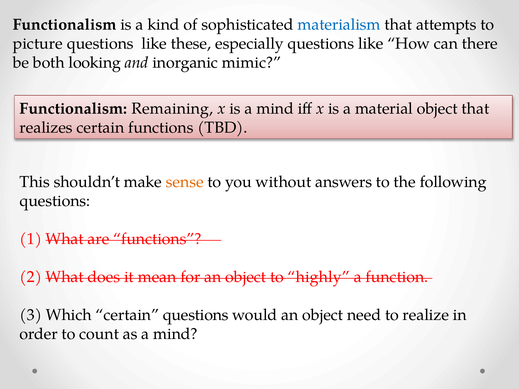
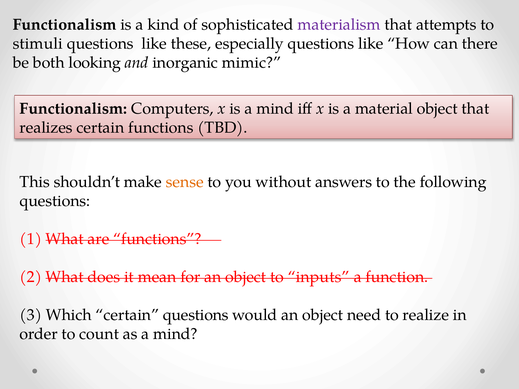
materialism colour: blue -> purple
picture: picture -> stimuli
Remaining: Remaining -> Computers
highly: highly -> inputs
